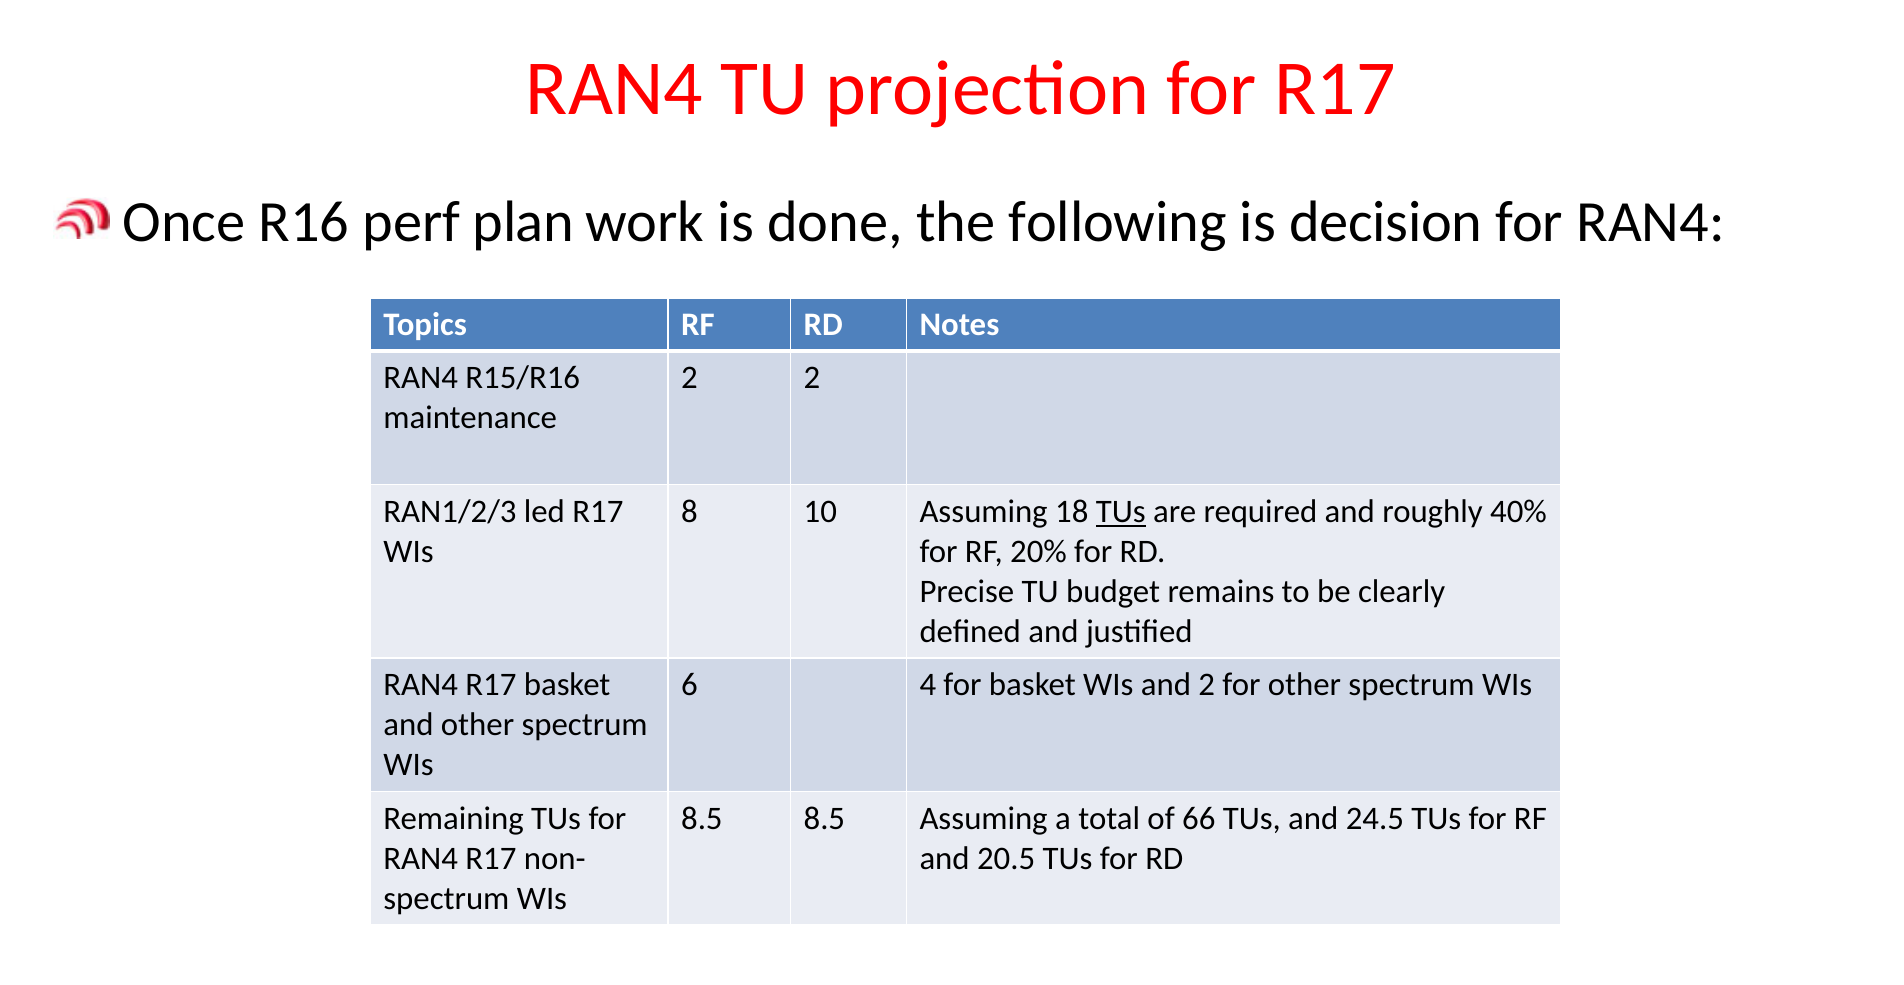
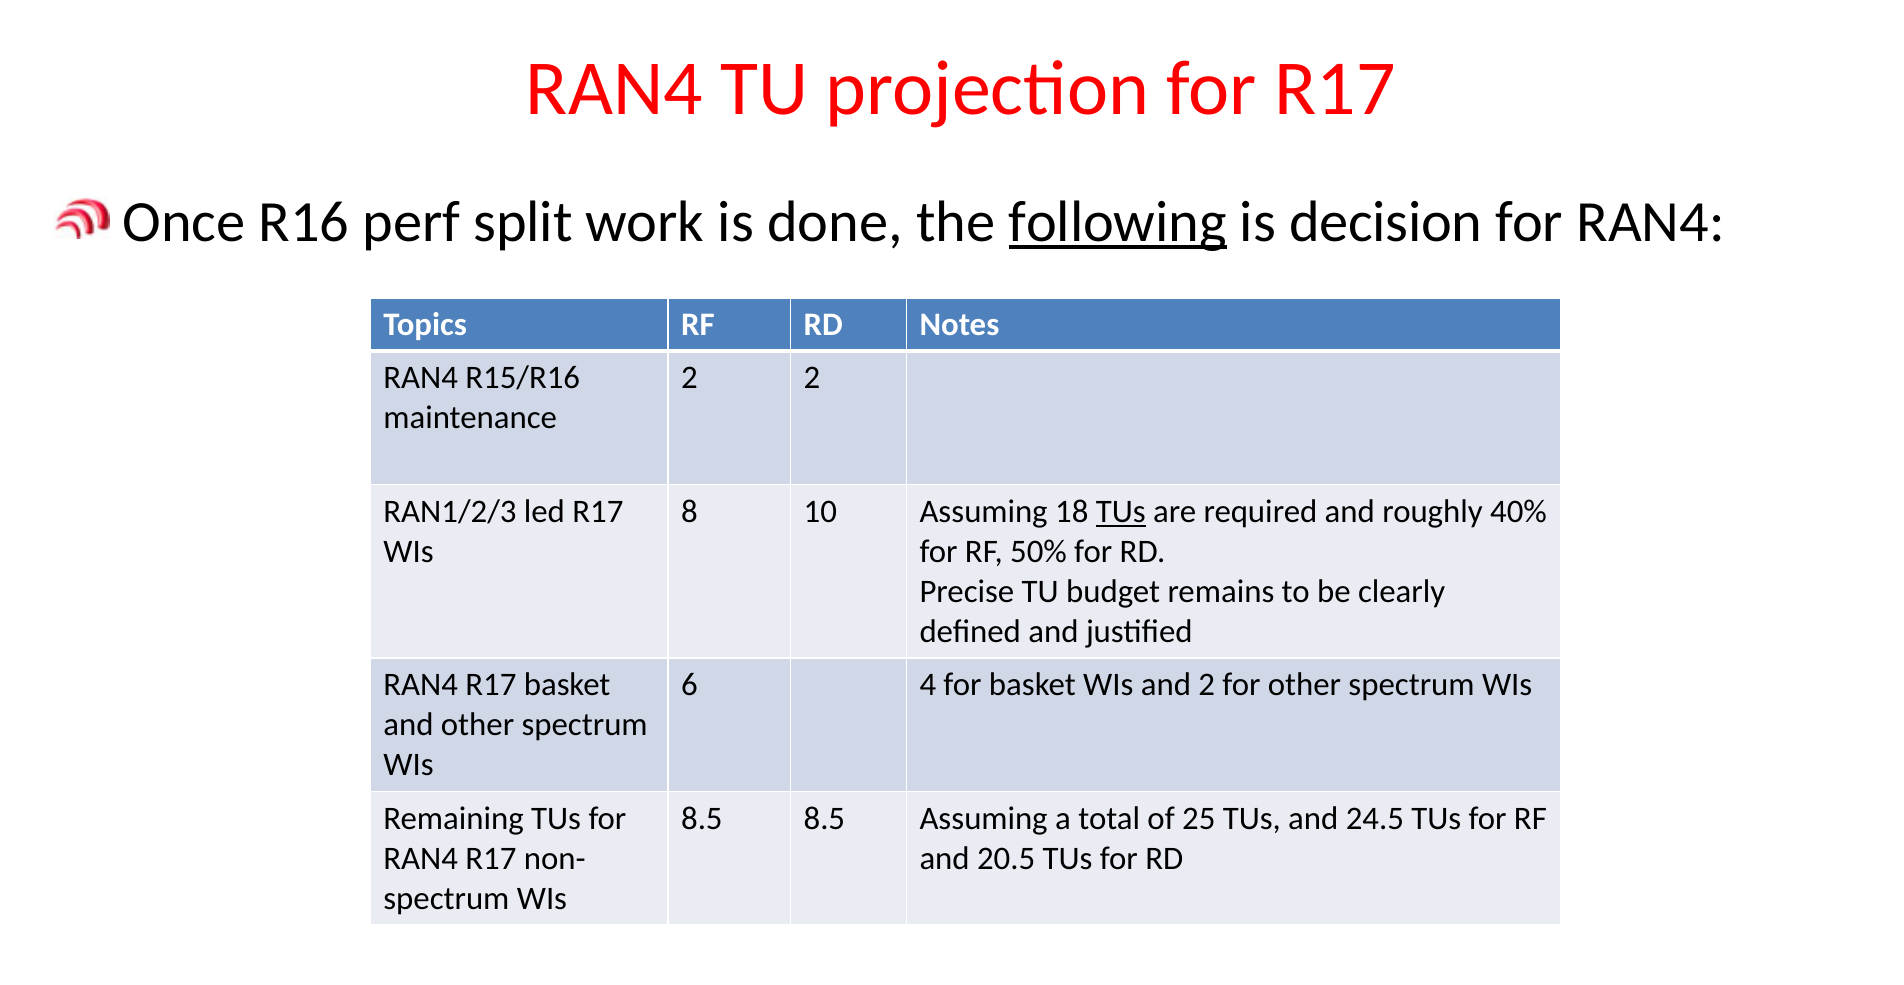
plan: plan -> split
following underline: none -> present
20%: 20% -> 50%
66: 66 -> 25
